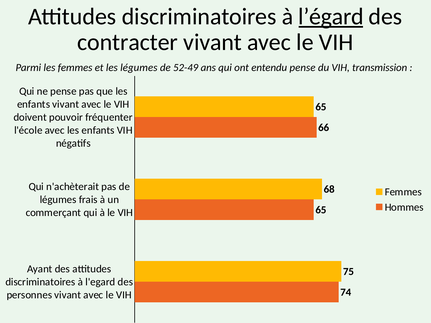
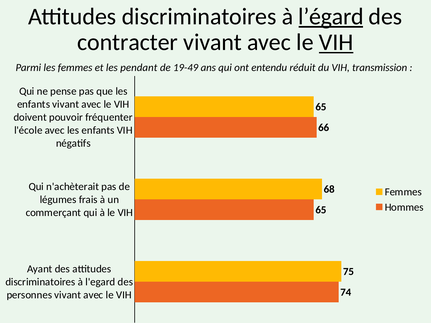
VIH at (336, 42) underline: none -> present
les légumes: légumes -> pendant
52-49: 52-49 -> 19-49
entendu pense: pense -> réduit
